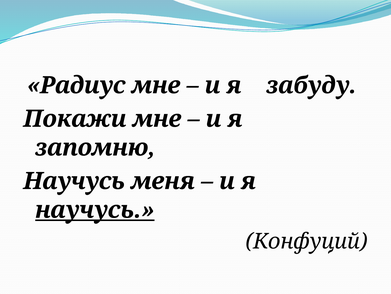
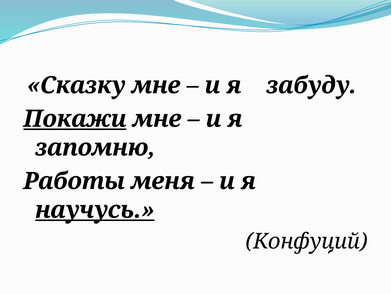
Радиус: Радиус -> Сказку
Покажи underline: none -> present
Научусь at (74, 181): Научусь -> Работы
